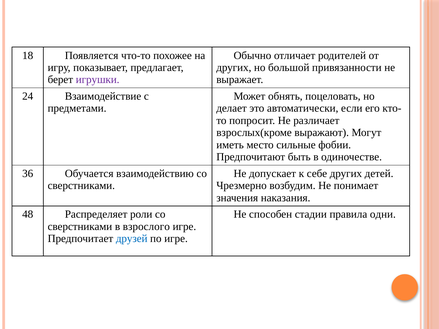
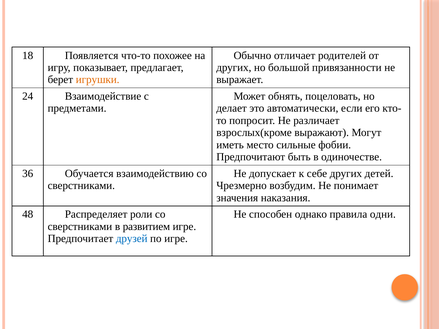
игрушки colour: purple -> orange
стадии: стадии -> однако
взрослого: взрослого -> развитием
